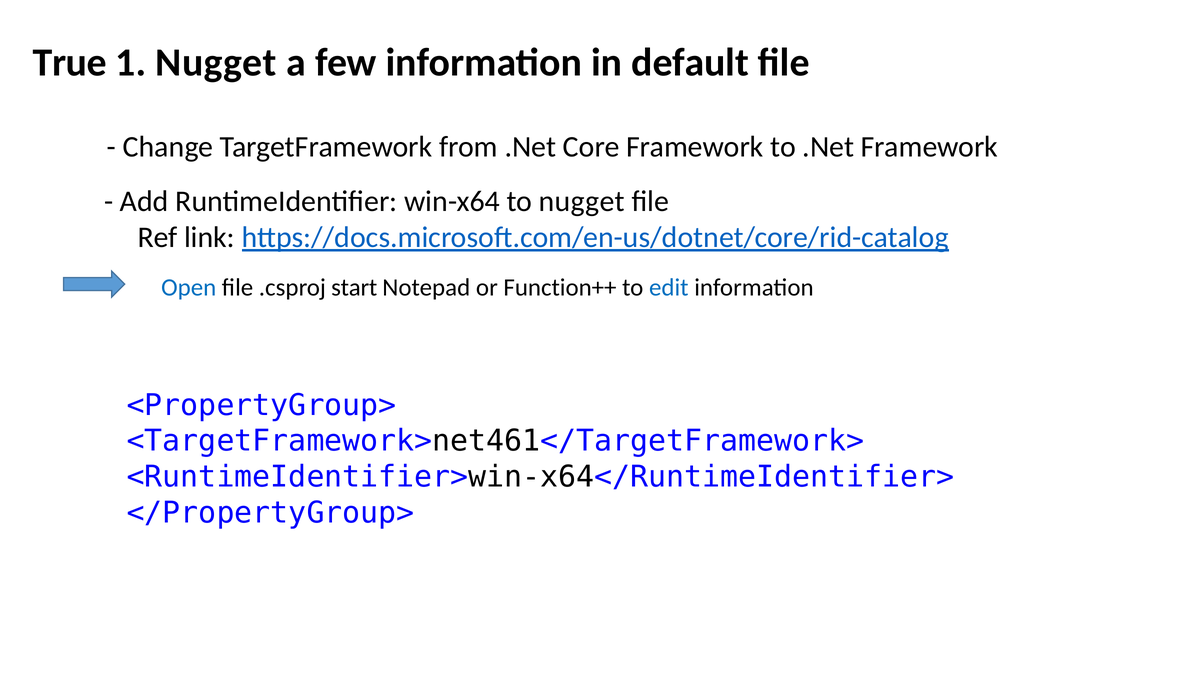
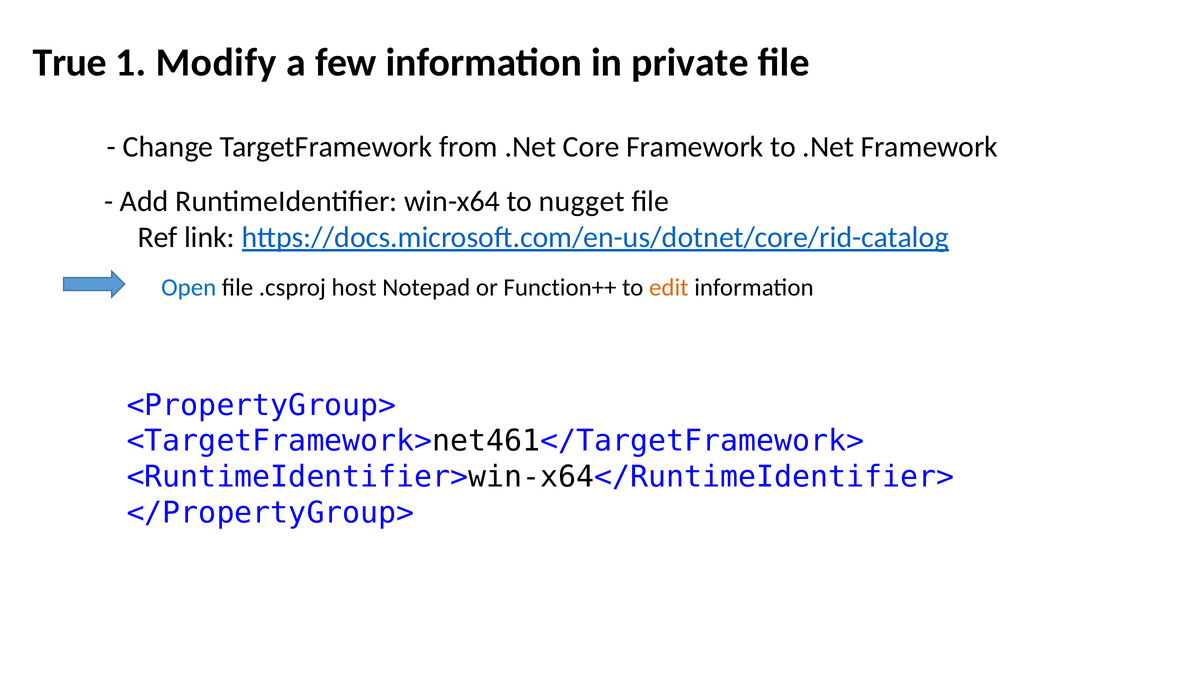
1 Nugget: Nugget -> Modify
default: default -> private
start: start -> host
edit colour: blue -> orange
